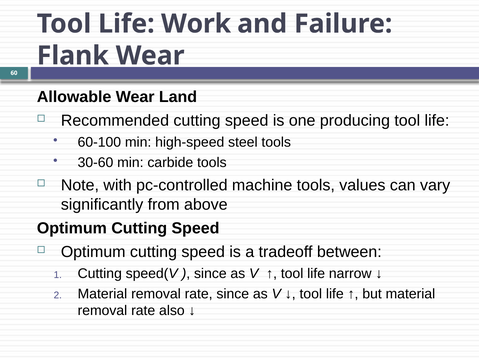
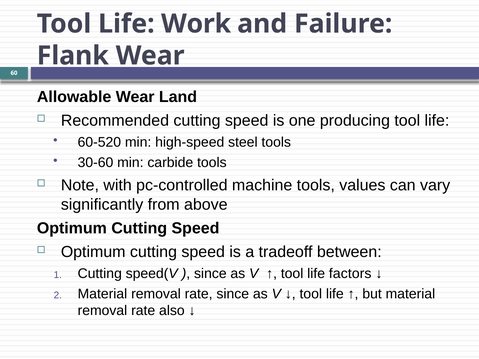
60-100: 60-100 -> 60-520
narrow: narrow -> factors
